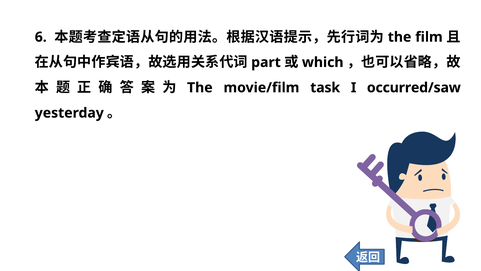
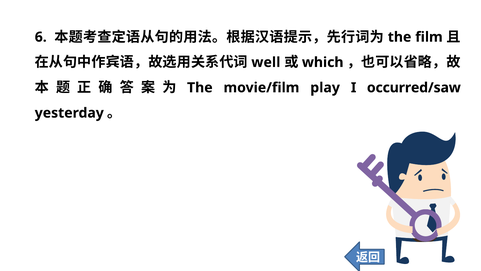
part: part -> well
task: task -> play
